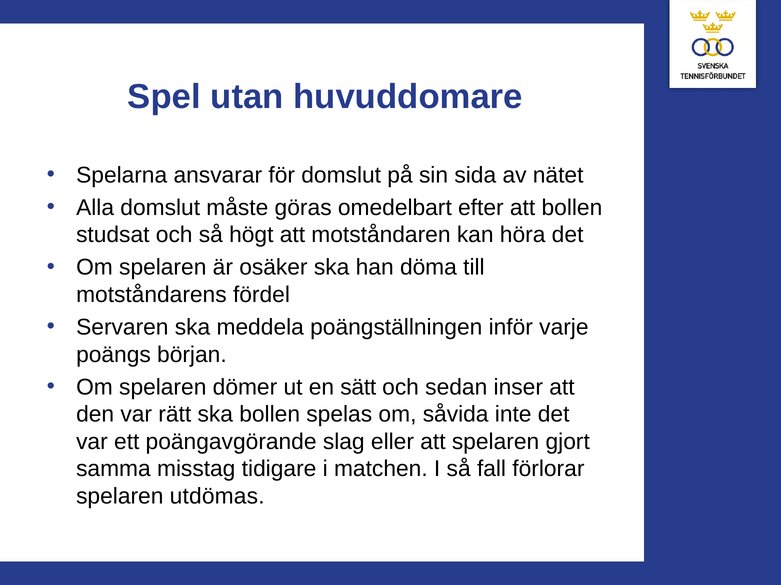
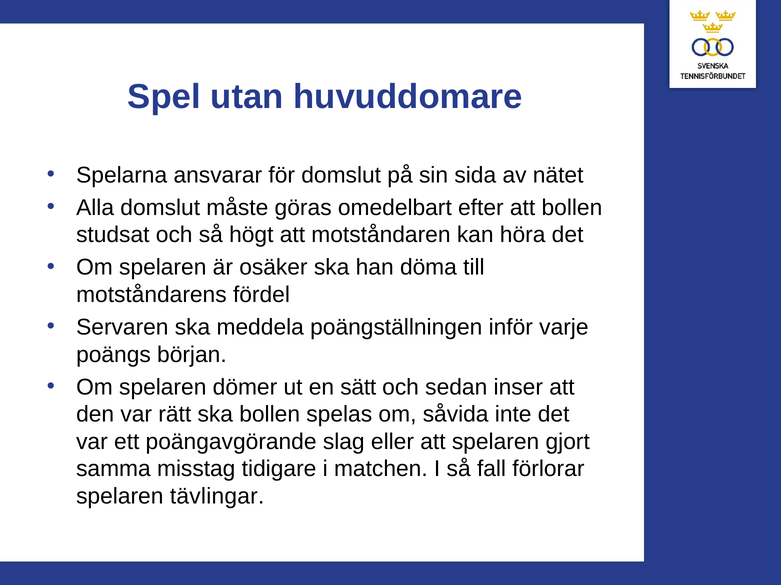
utdömas: utdömas -> tävlingar
